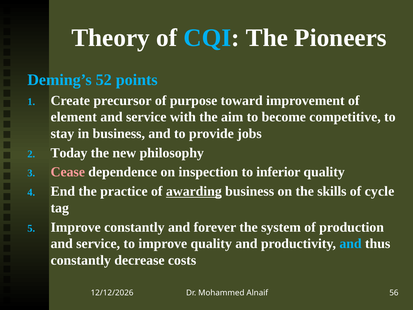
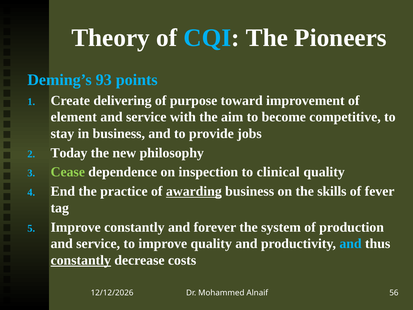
52: 52 -> 93
precursor: precursor -> delivering
Cease colour: pink -> light green
inferior: inferior -> clinical
cycle: cycle -> fever
constantly at (81, 260) underline: none -> present
